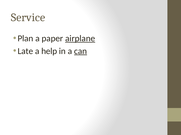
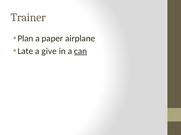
Service: Service -> Trainer
airplane underline: present -> none
help: help -> give
